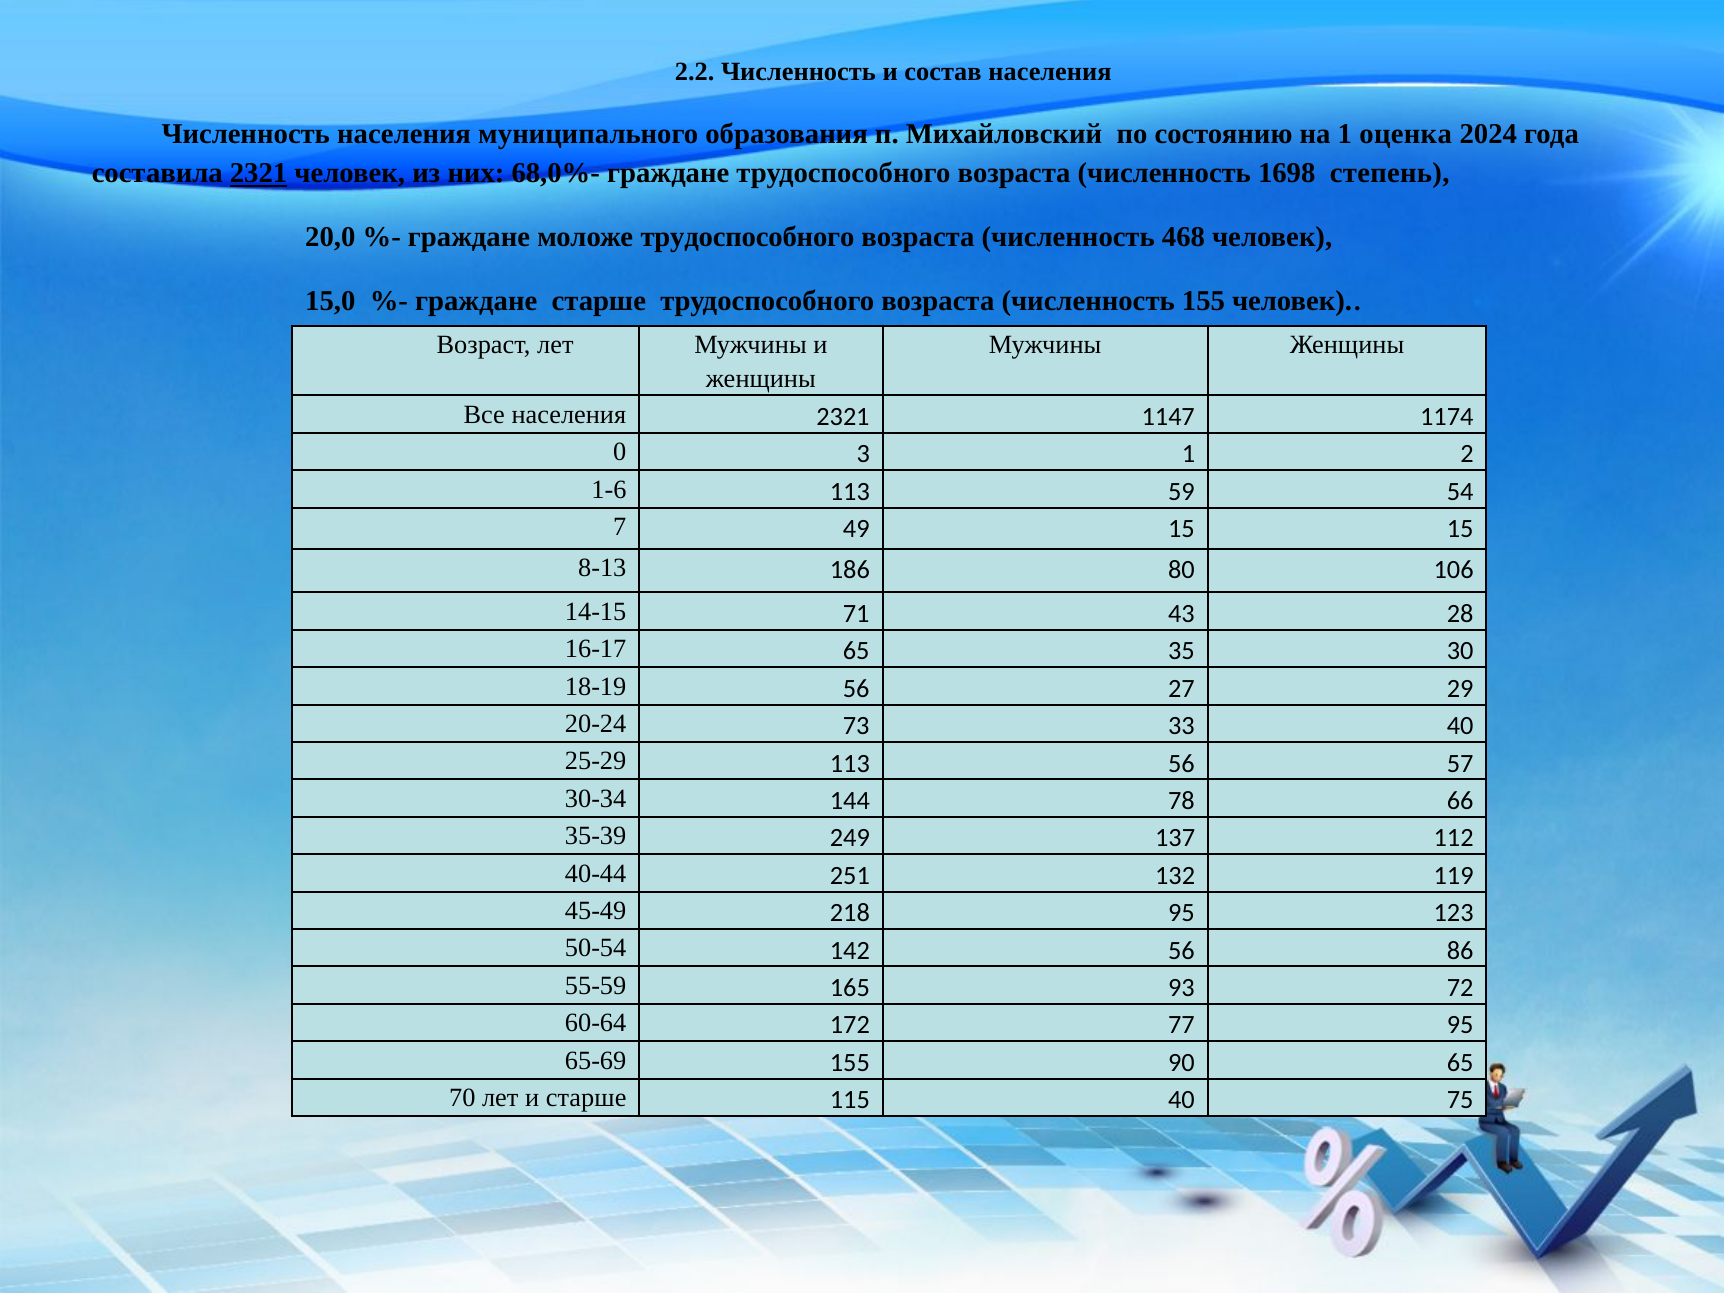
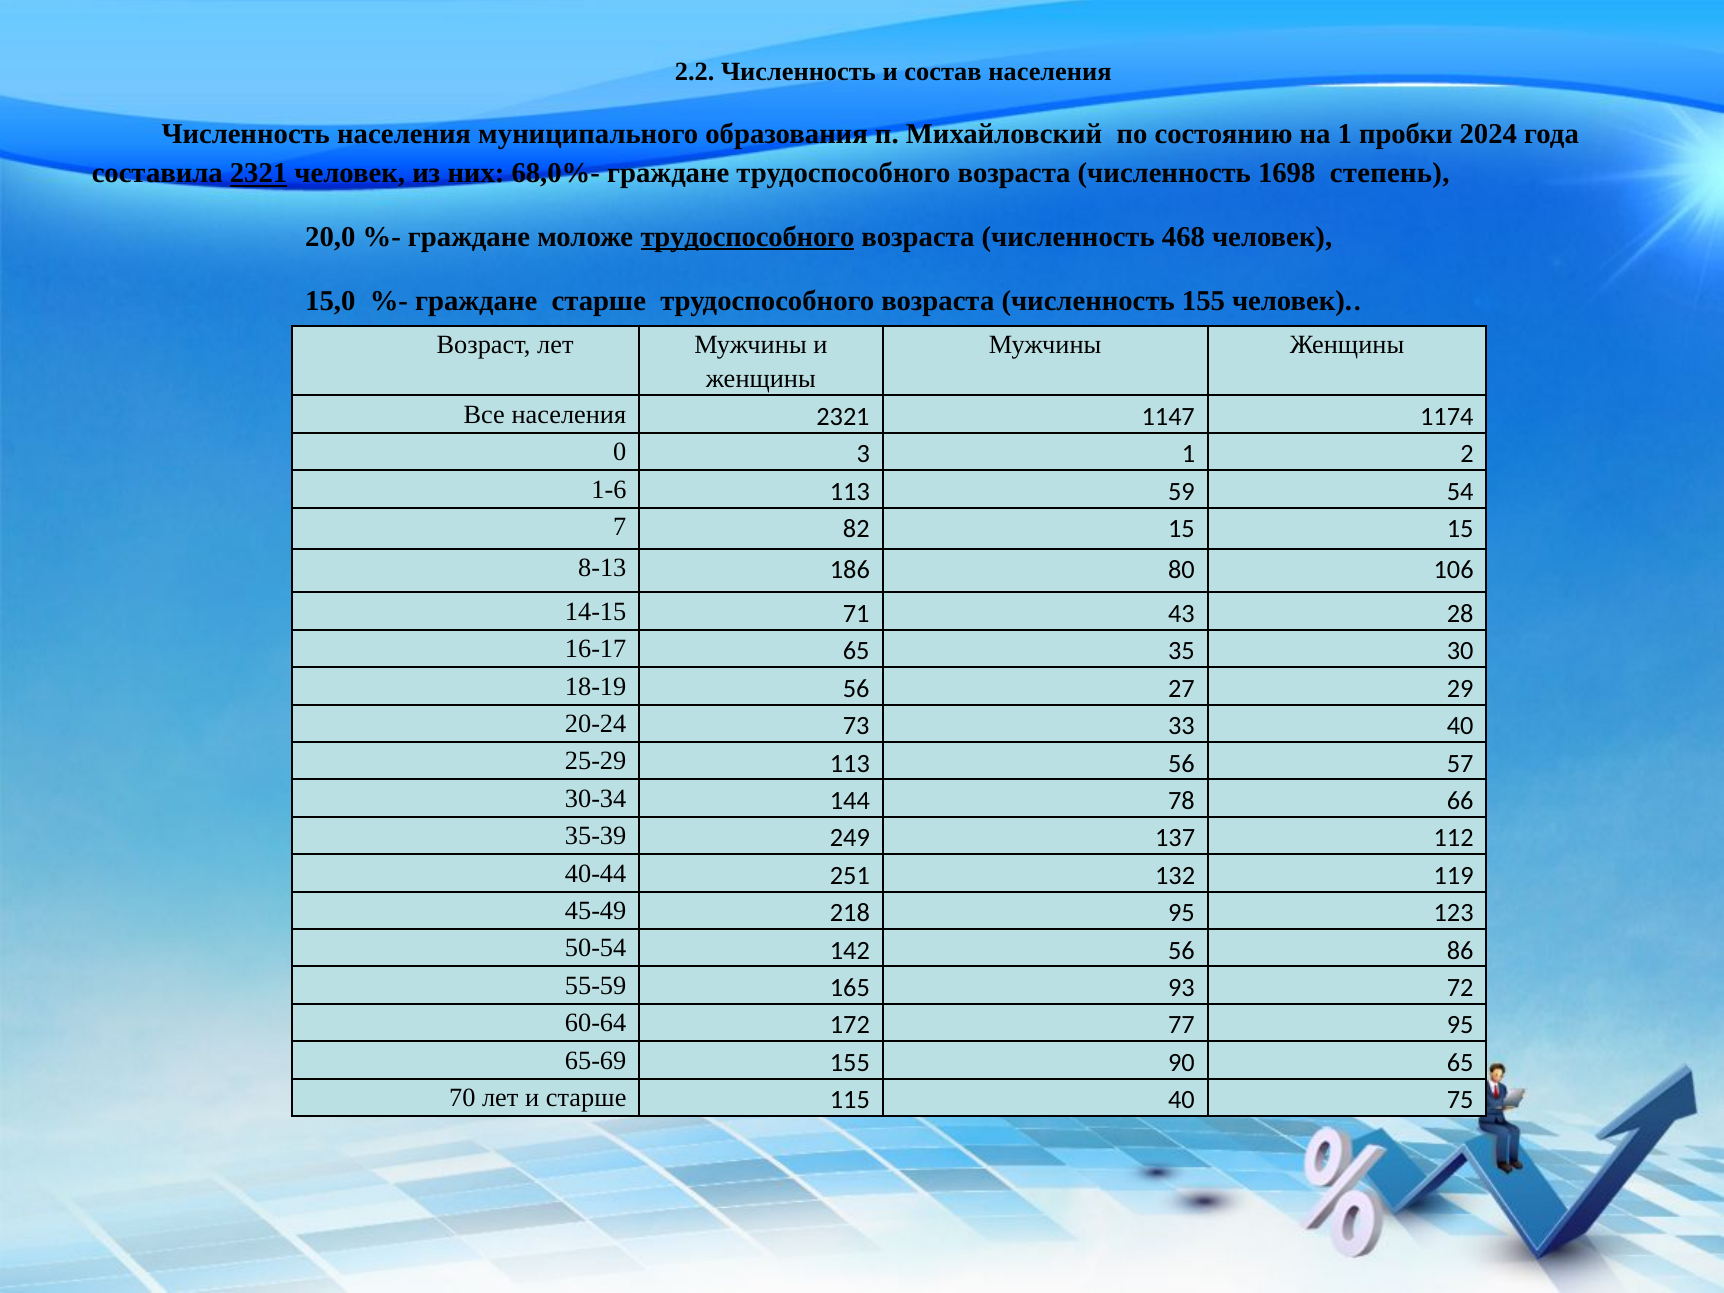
оценка: оценка -> пробки
трудоспособного at (748, 237) underline: none -> present
49: 49 -> 82
